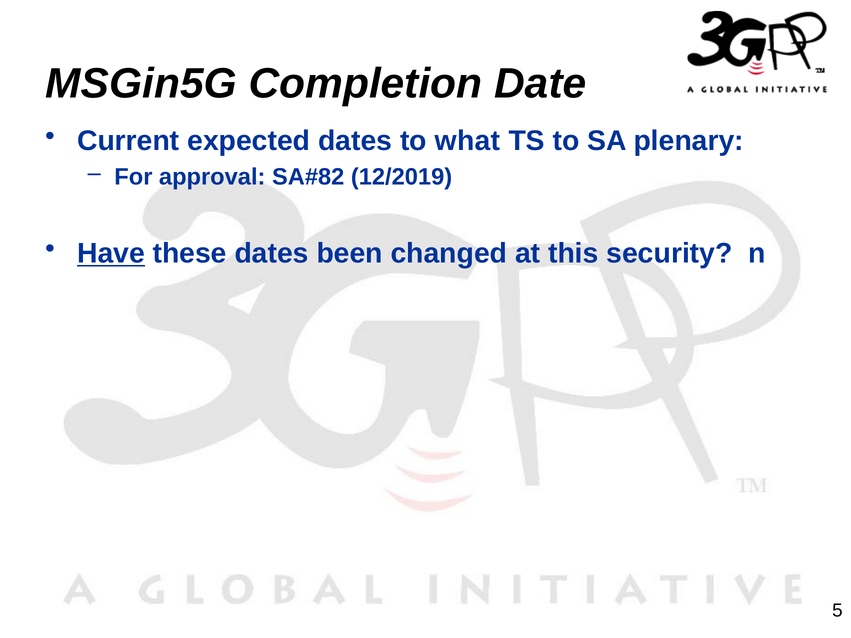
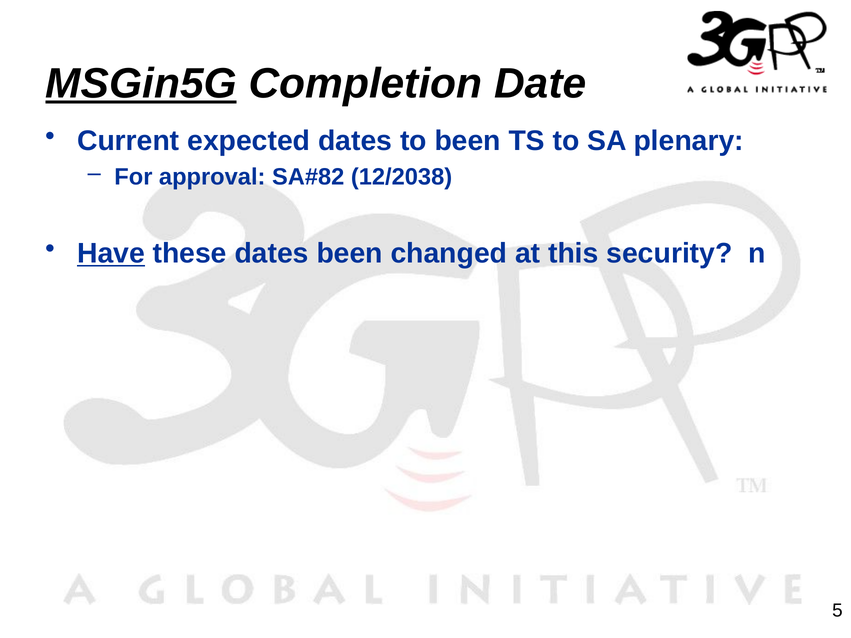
MSGin5G underline: none -> present
to what: what -> been
12/2019: 12/2019 -> 12/2038
